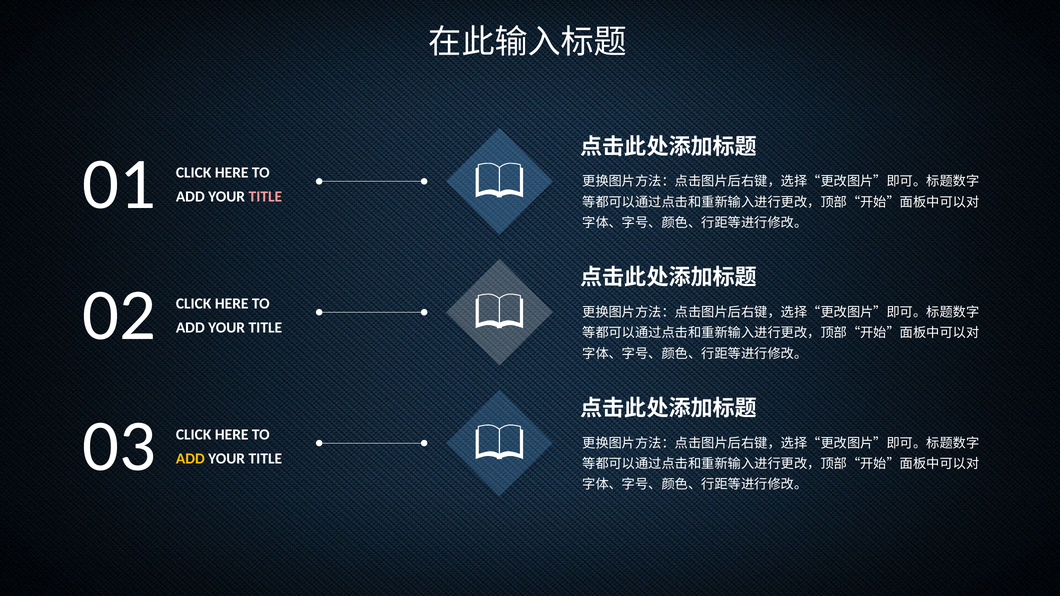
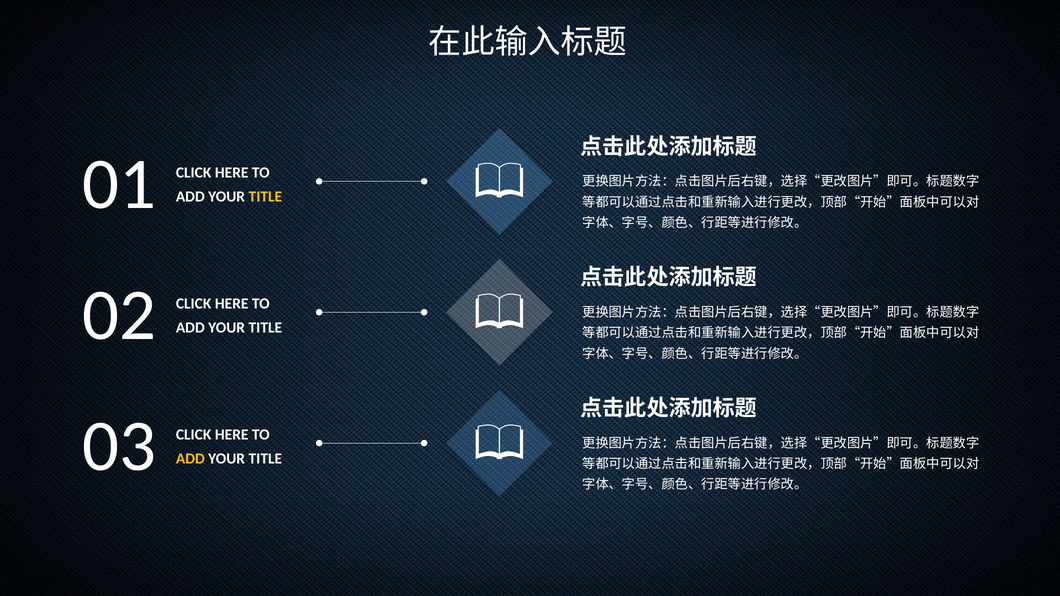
TITLE at (265, 197) colour: pink -> yellow
